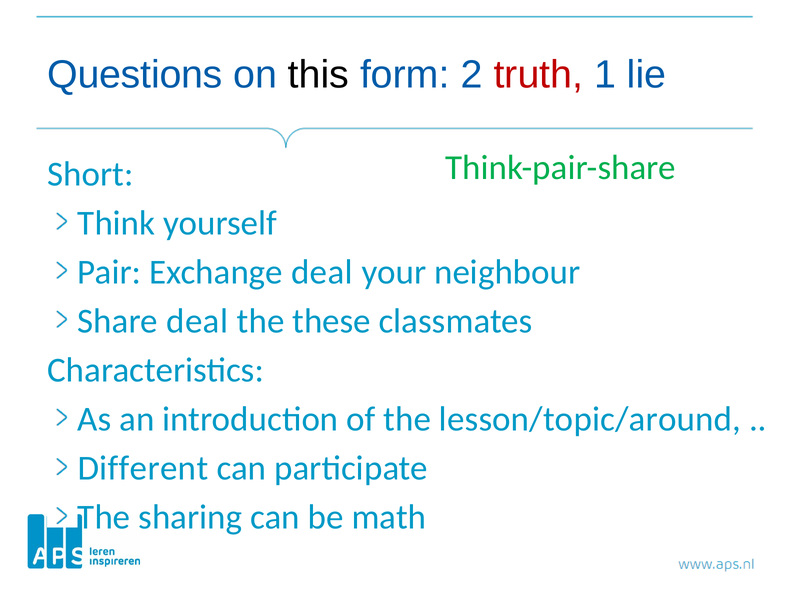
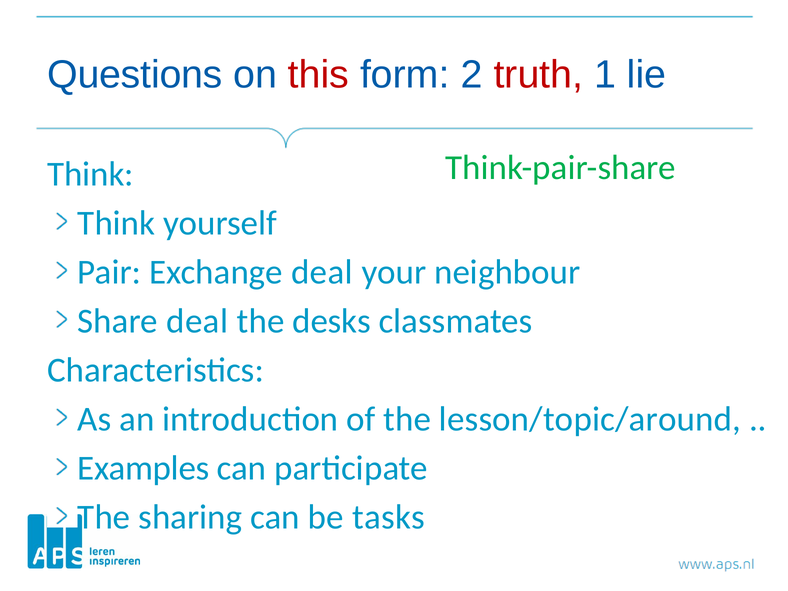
this colour: black -> red
Short at (90, 174): Short -> Think
these: these -> desks
Different: Different -> Examples
math: math -> tasks
